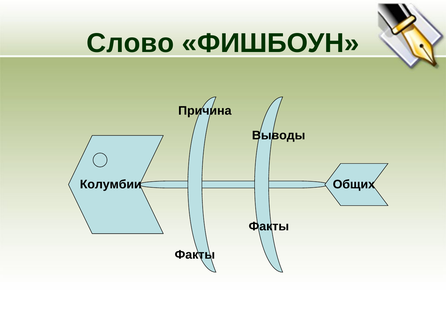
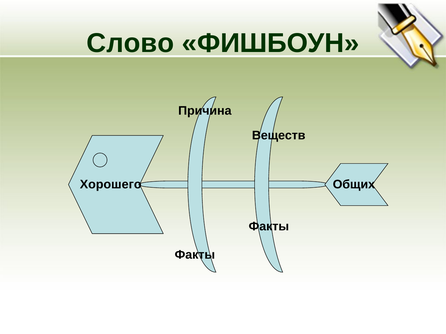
Выводы: Выводы -> Веществ
Колумбии: Колумбии -> Хорошего
